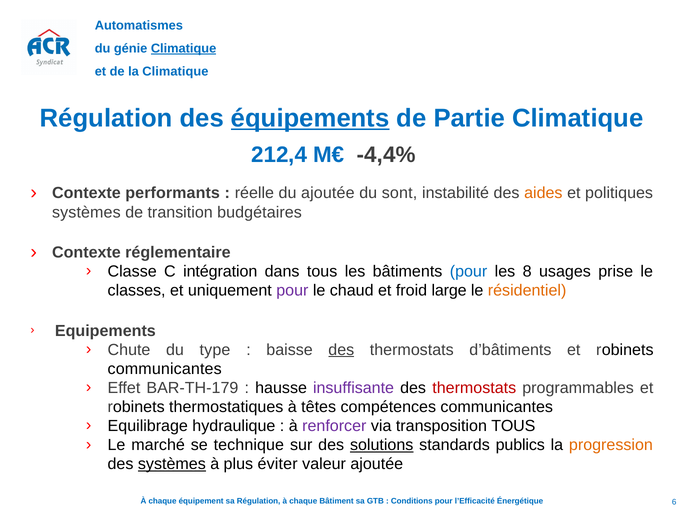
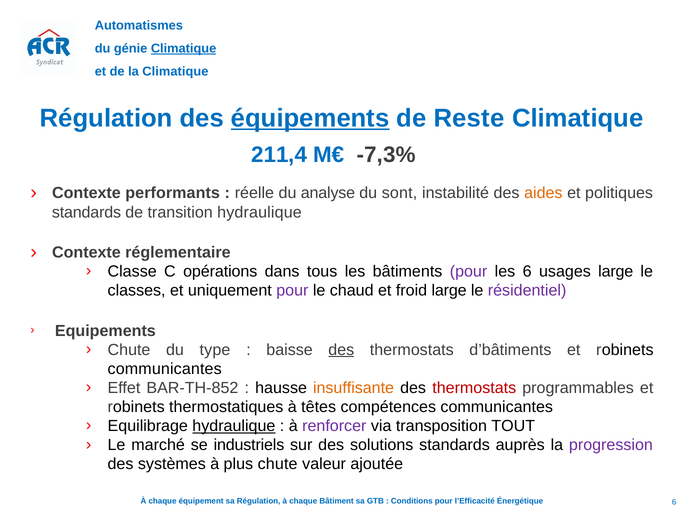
Partie: Partie -> Reste
212,4: 212,4 -> 211,4
-4,4%: -4,4% -> -7,3%
du ajoutée: ajoutée -> analyse
systèmes at (86, 212): systèmes -> standards
transition budgétaires: budgétaires -> hydraulique
intégration: intégration -> opérations
pour at (469, 272) colour: blue -> purple
les 8: 8 -> 6
usages prise: prise -> large
résidentiel colour: orange -> purple
BAR-TH-179: BAR-TH-179 -> BAR-TH-852
insuffisante colour: purple -> orange
hydraulique at (234, 426) underline: none -> present
transposition TOUS: TOUS -> TOUT
technique: technique -> industriels
solutions underline: present -> none
publics: publics -> auprès
progression colour: orange -> purple
systèmes at (172, 464) underline: present -> none
plus éviter: éviter -> chute
